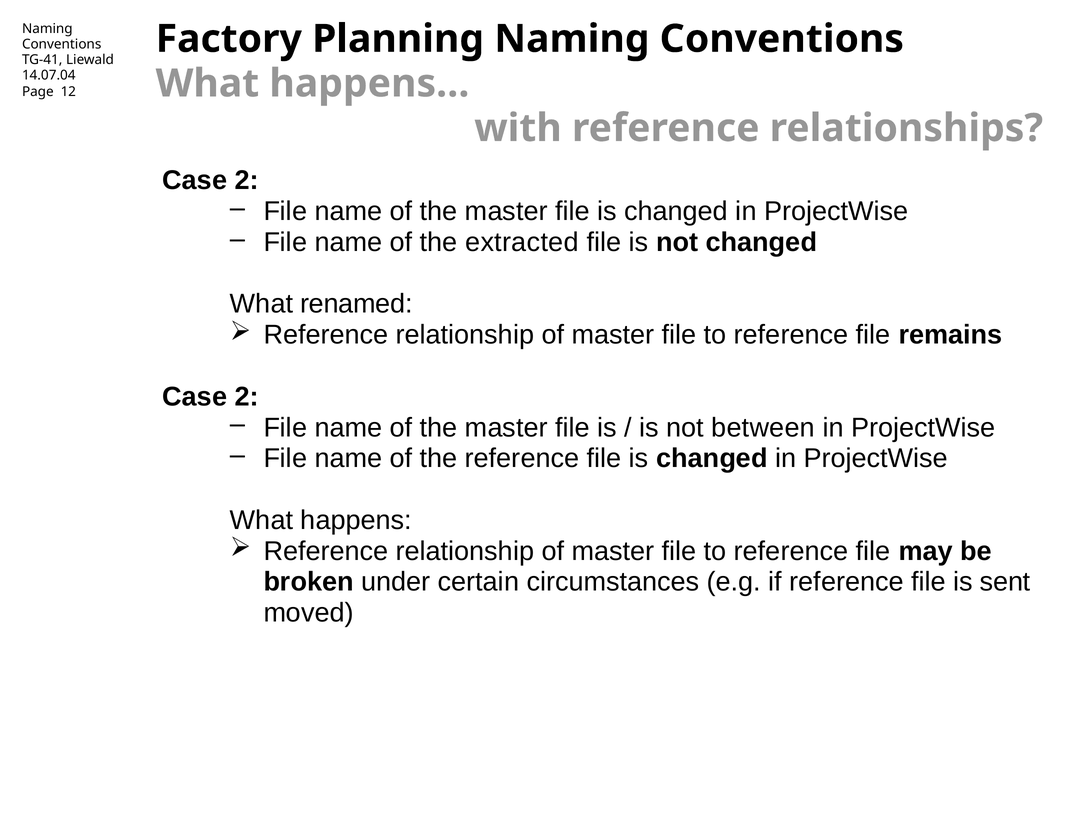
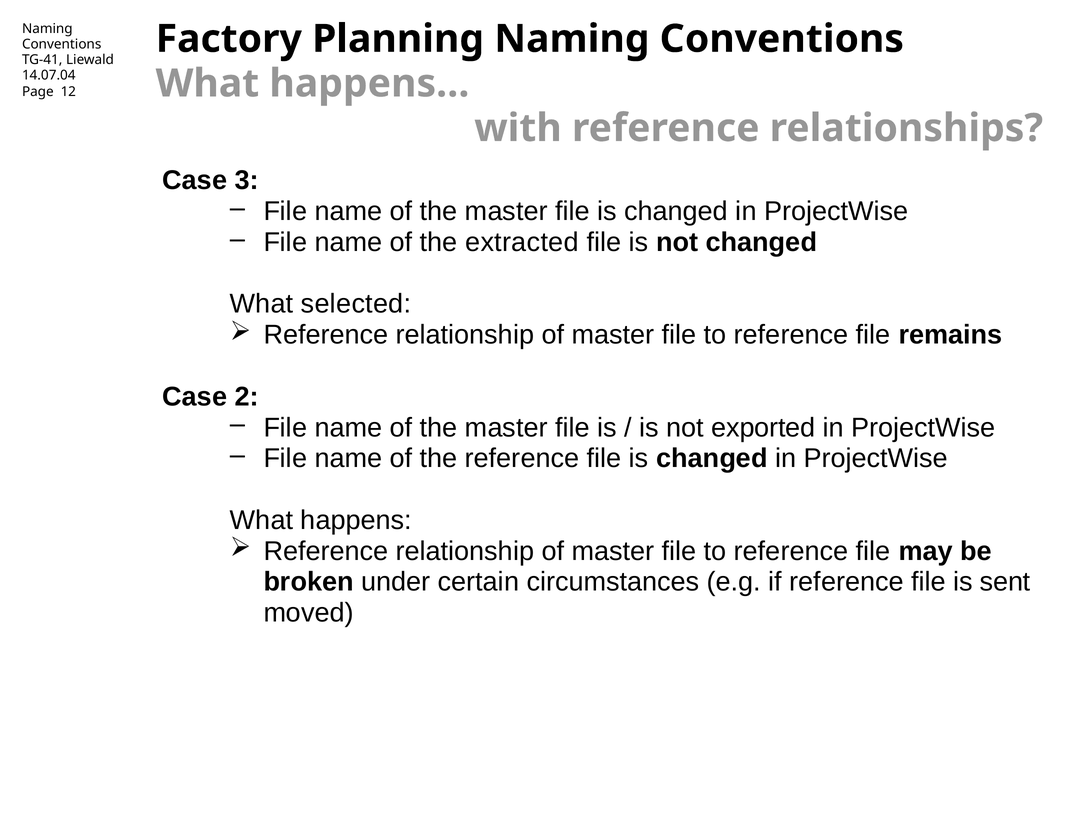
2 at (247, 180): 2 -> 3
renamed: renamed -> selected
between: between -> exported
